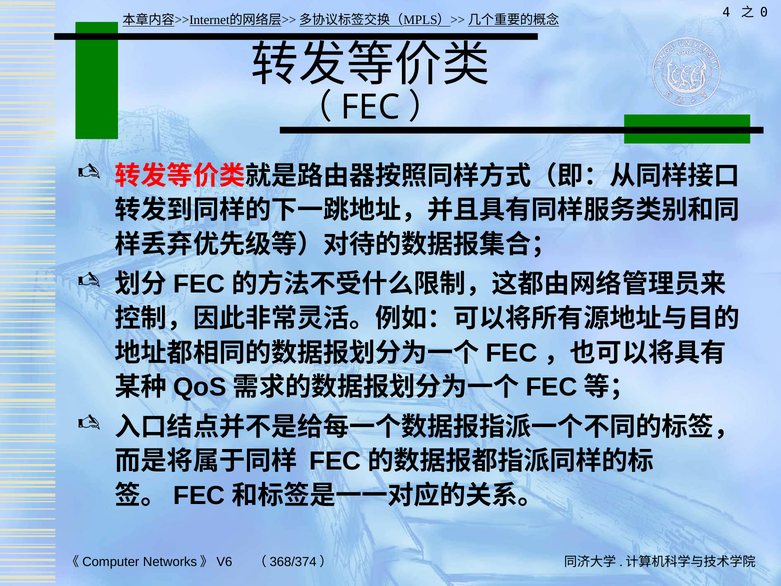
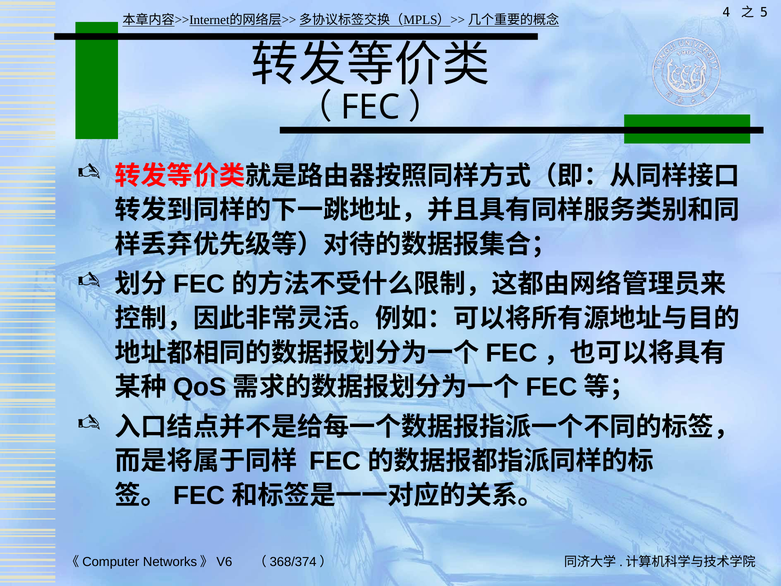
0: 0 -> 5
